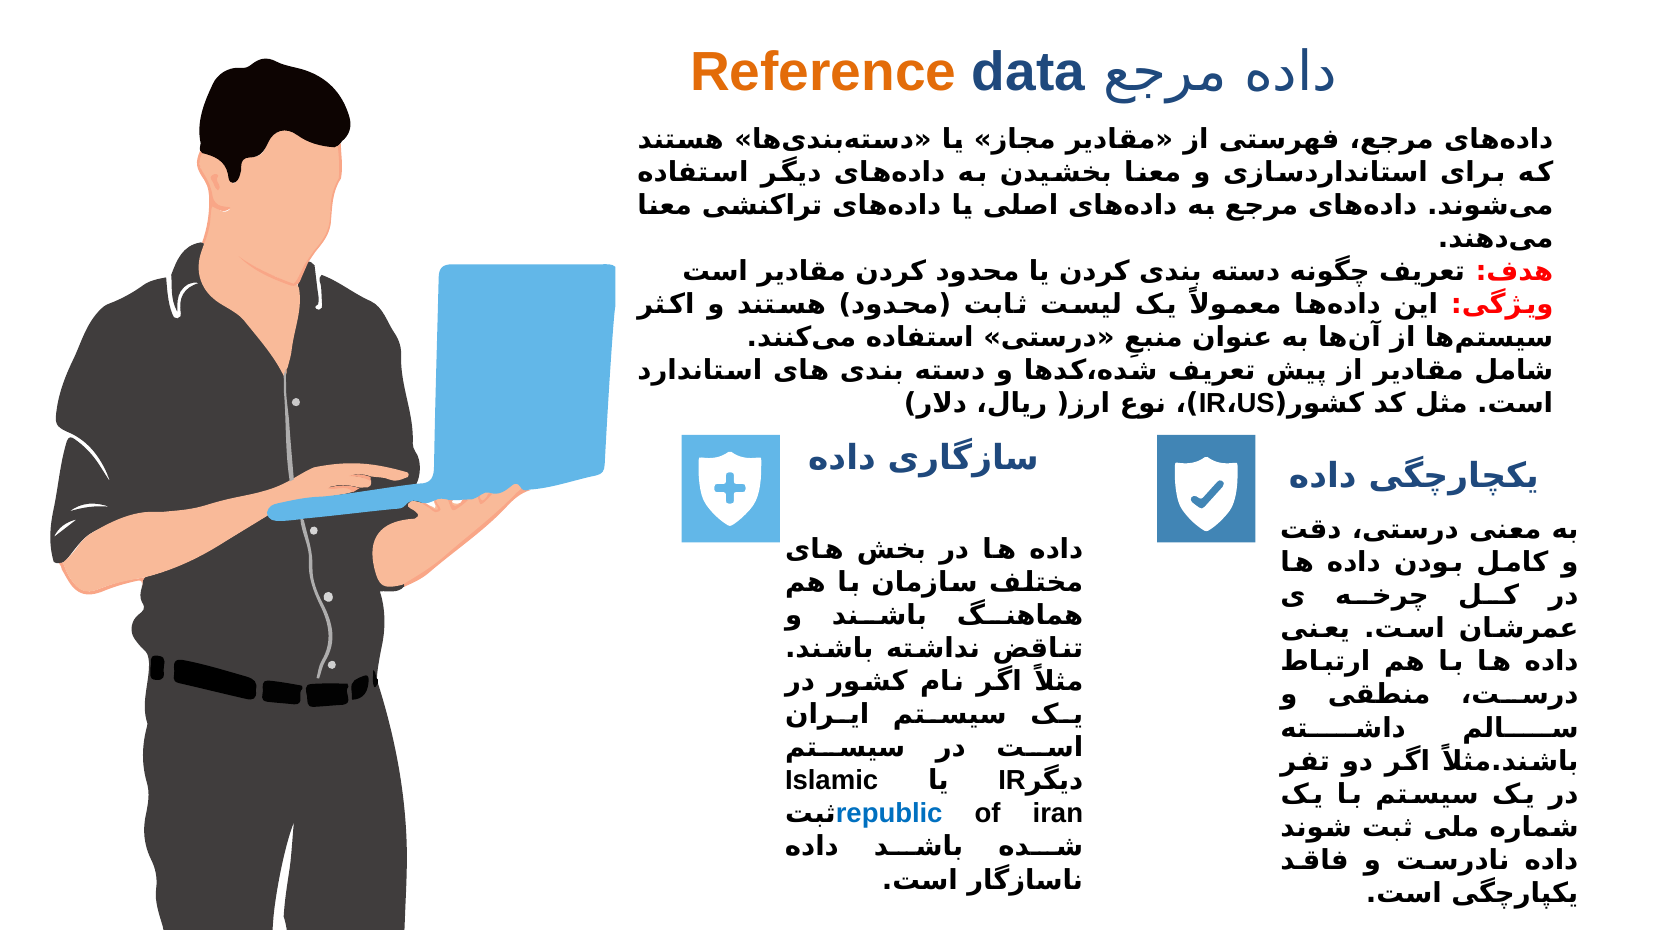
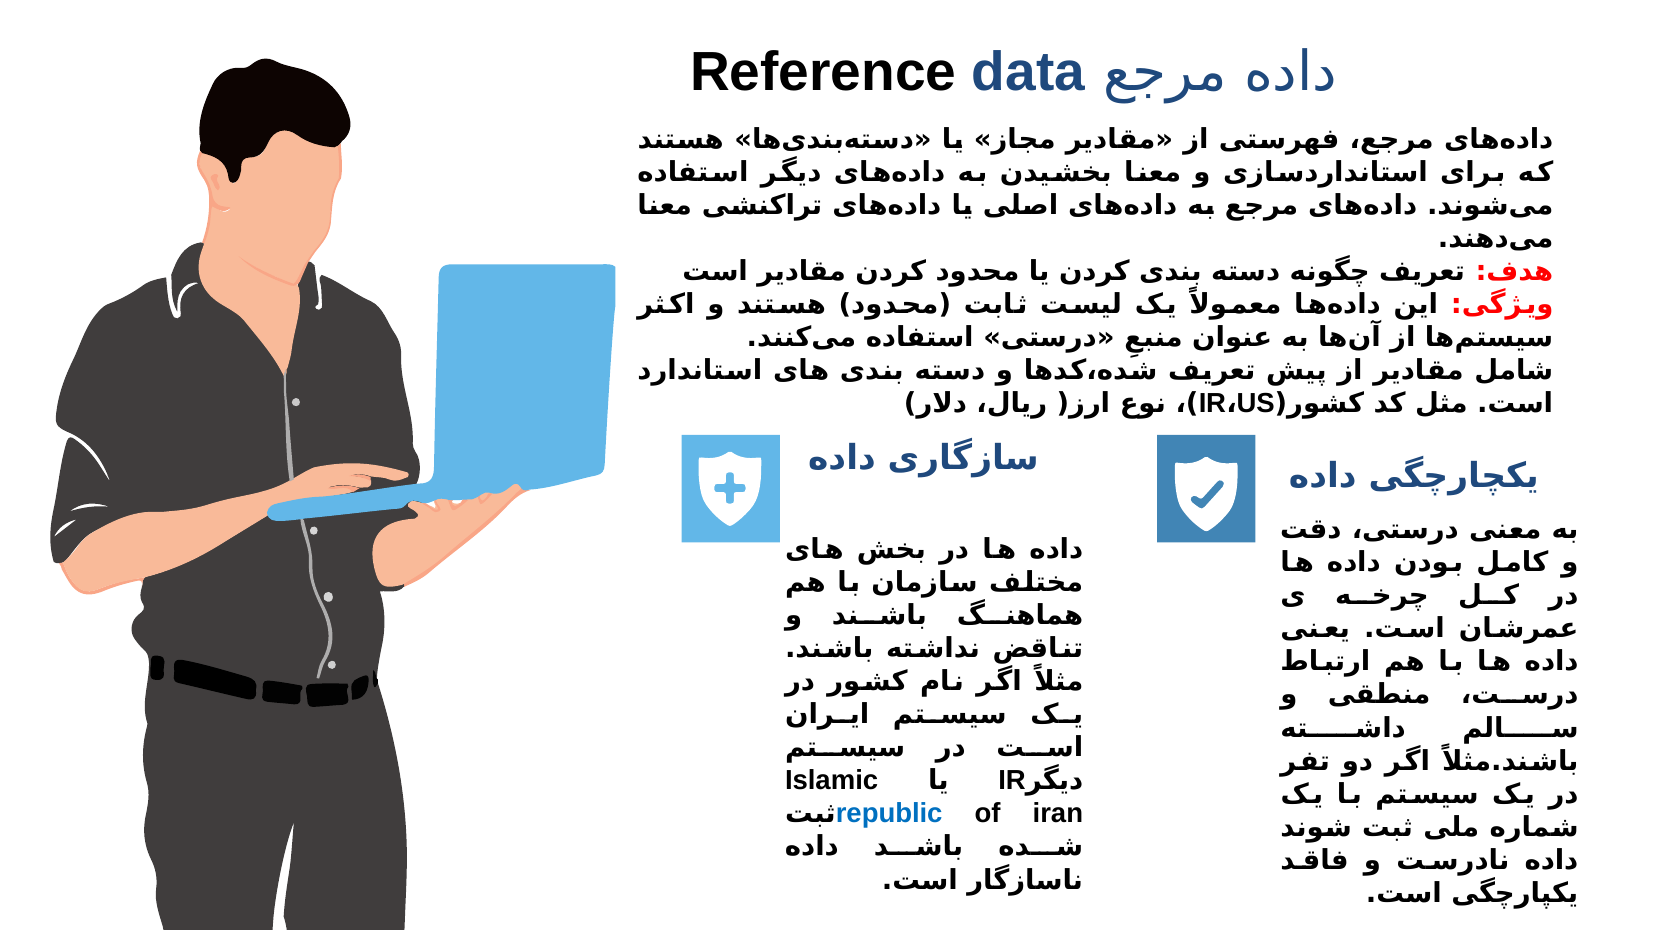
Reference colour: orange -> black
